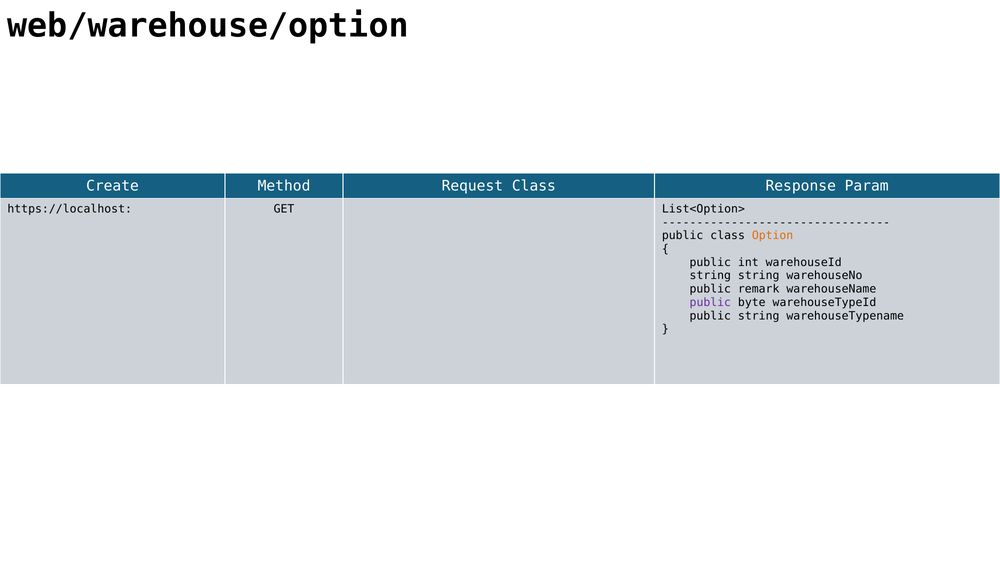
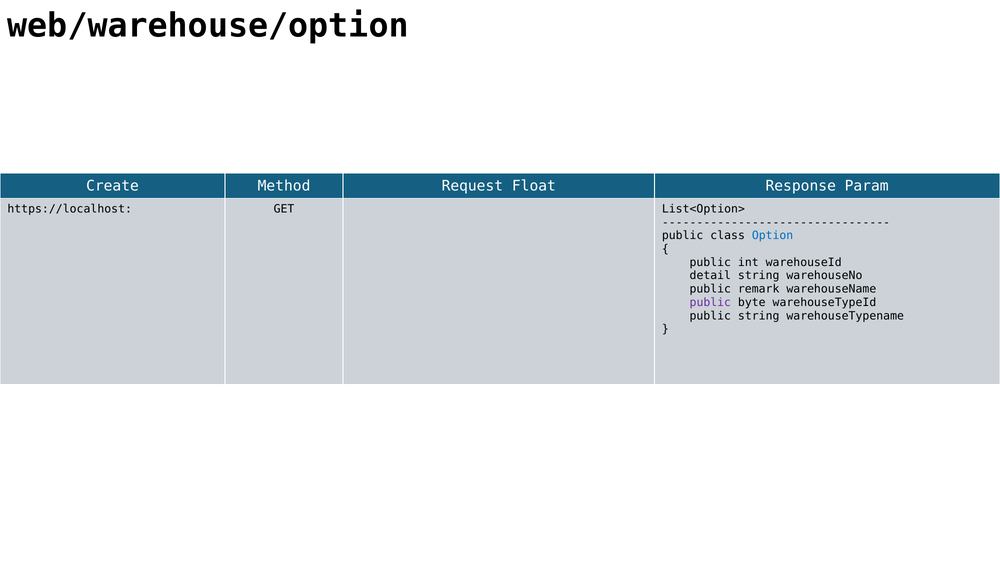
Request Class: Class -> Float
Option colour: orange -> blue
string at (710, 276): string -> detail
